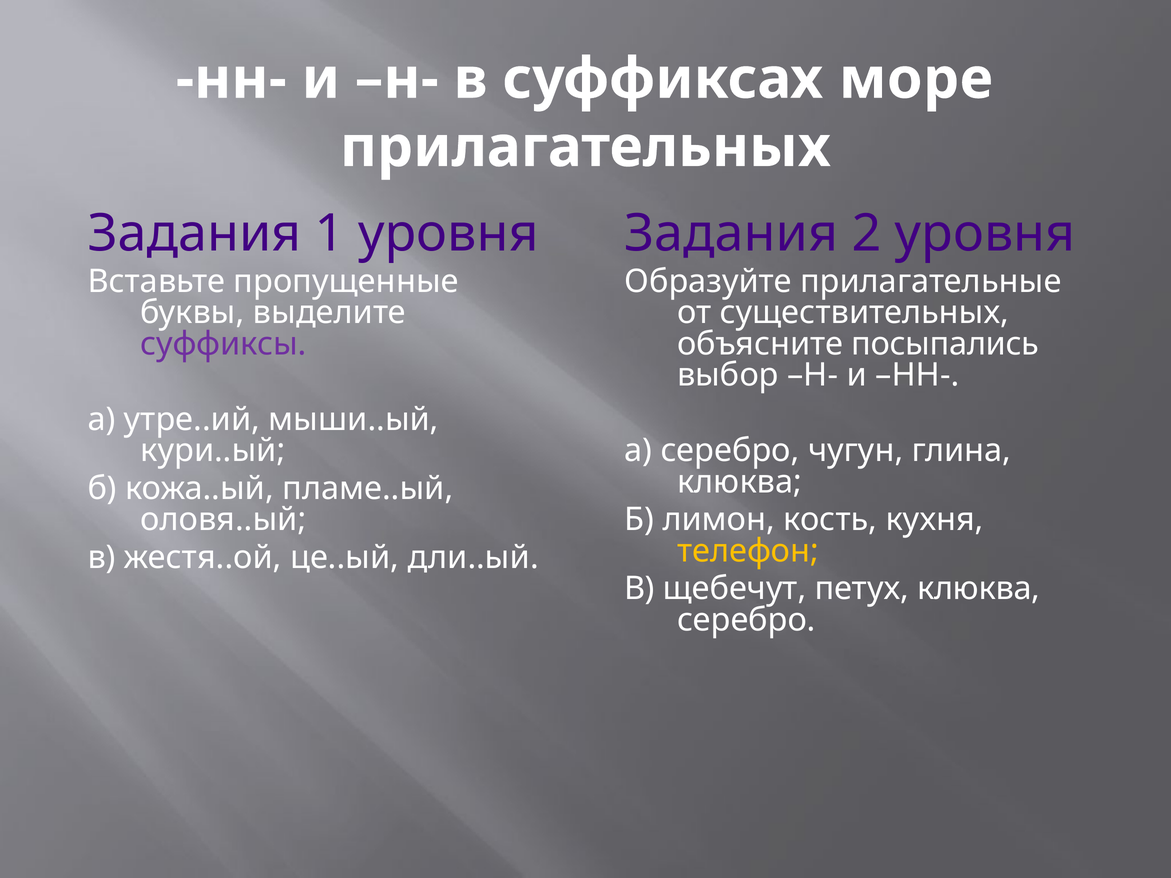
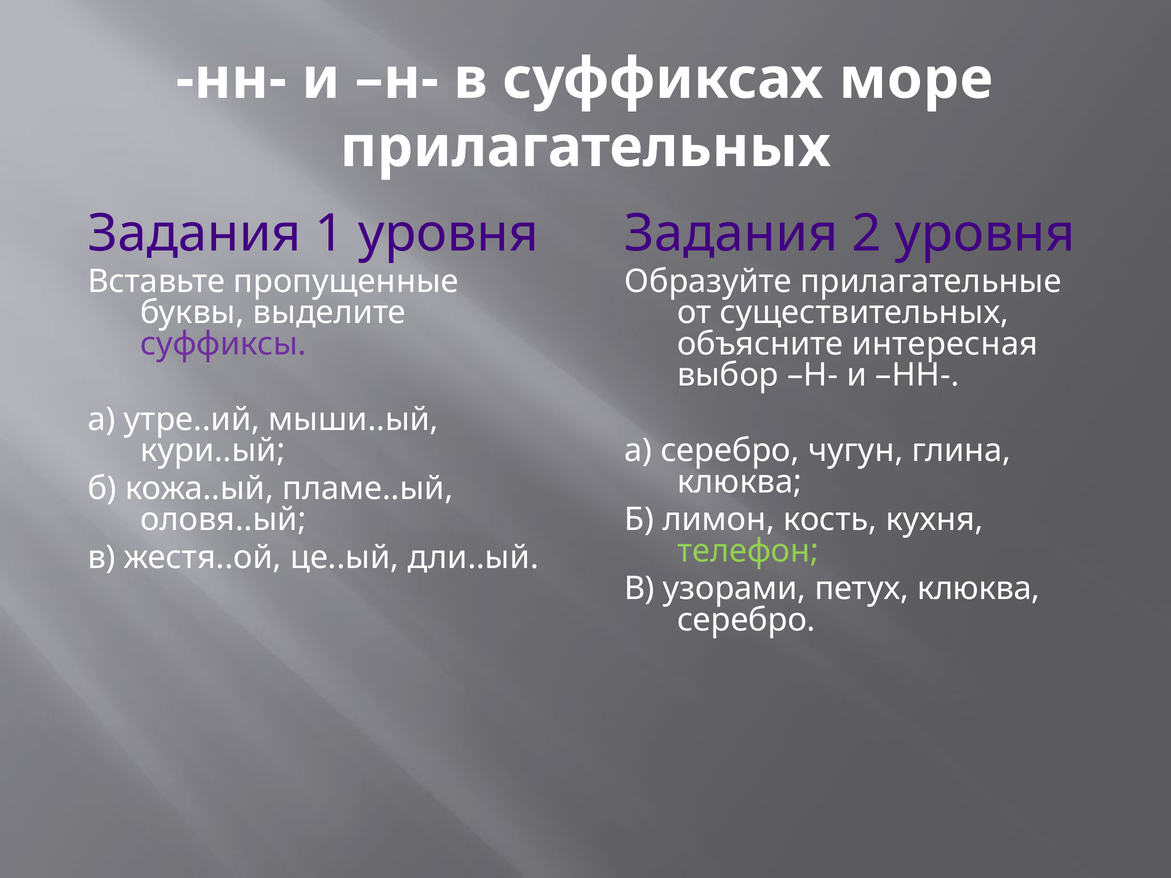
посыпались: посыпались -> интересная
телефон colour: yellow -> light green
щебечут: щебечут -> узорами
